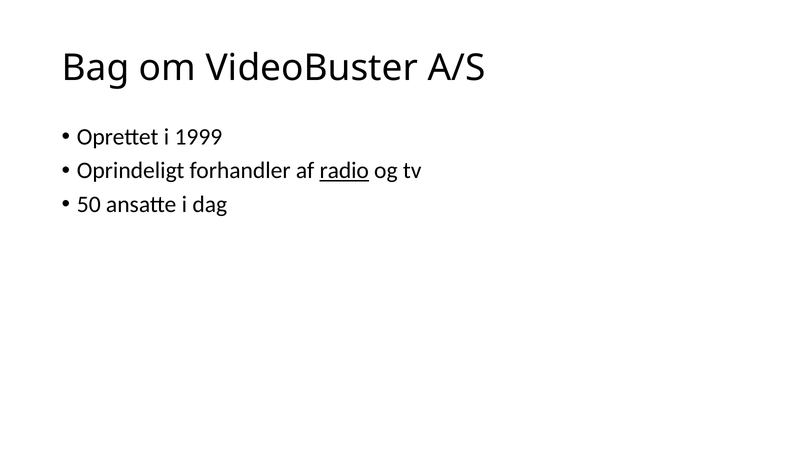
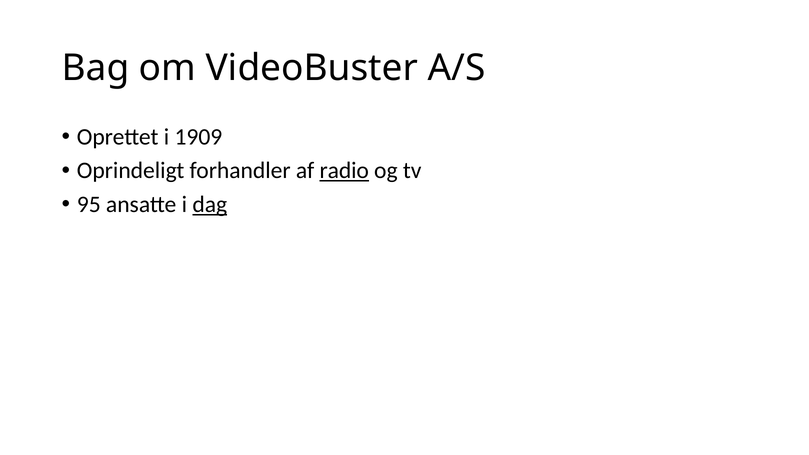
1999: 1999 -> 1909
50: 50 -> 95
dag underline: none -> present
